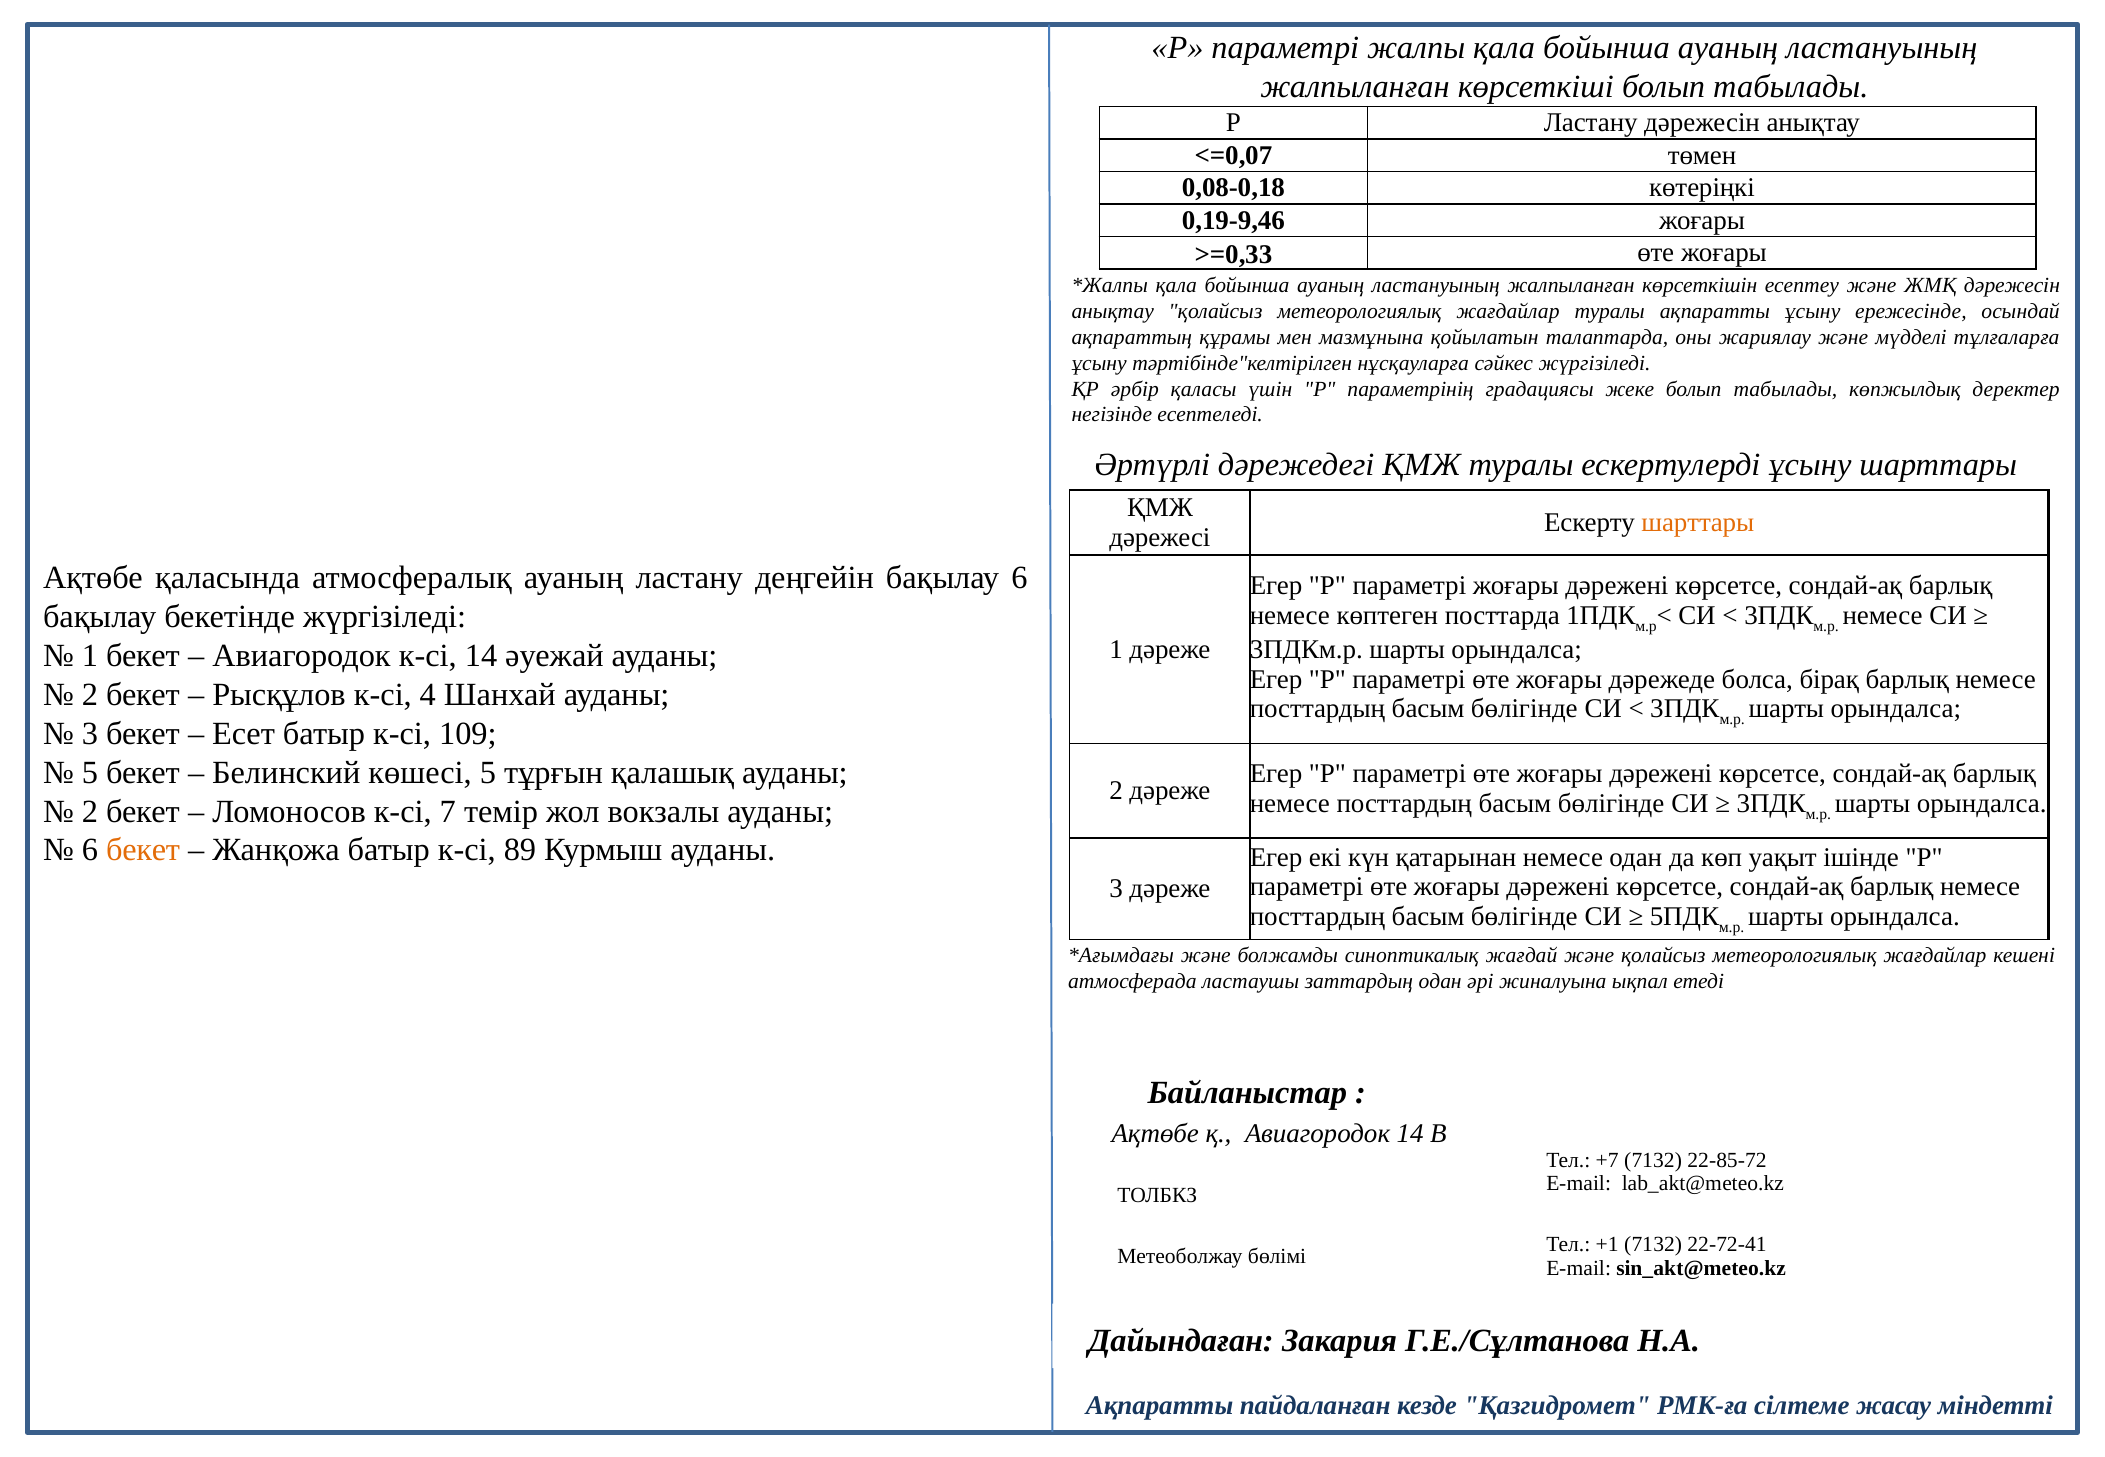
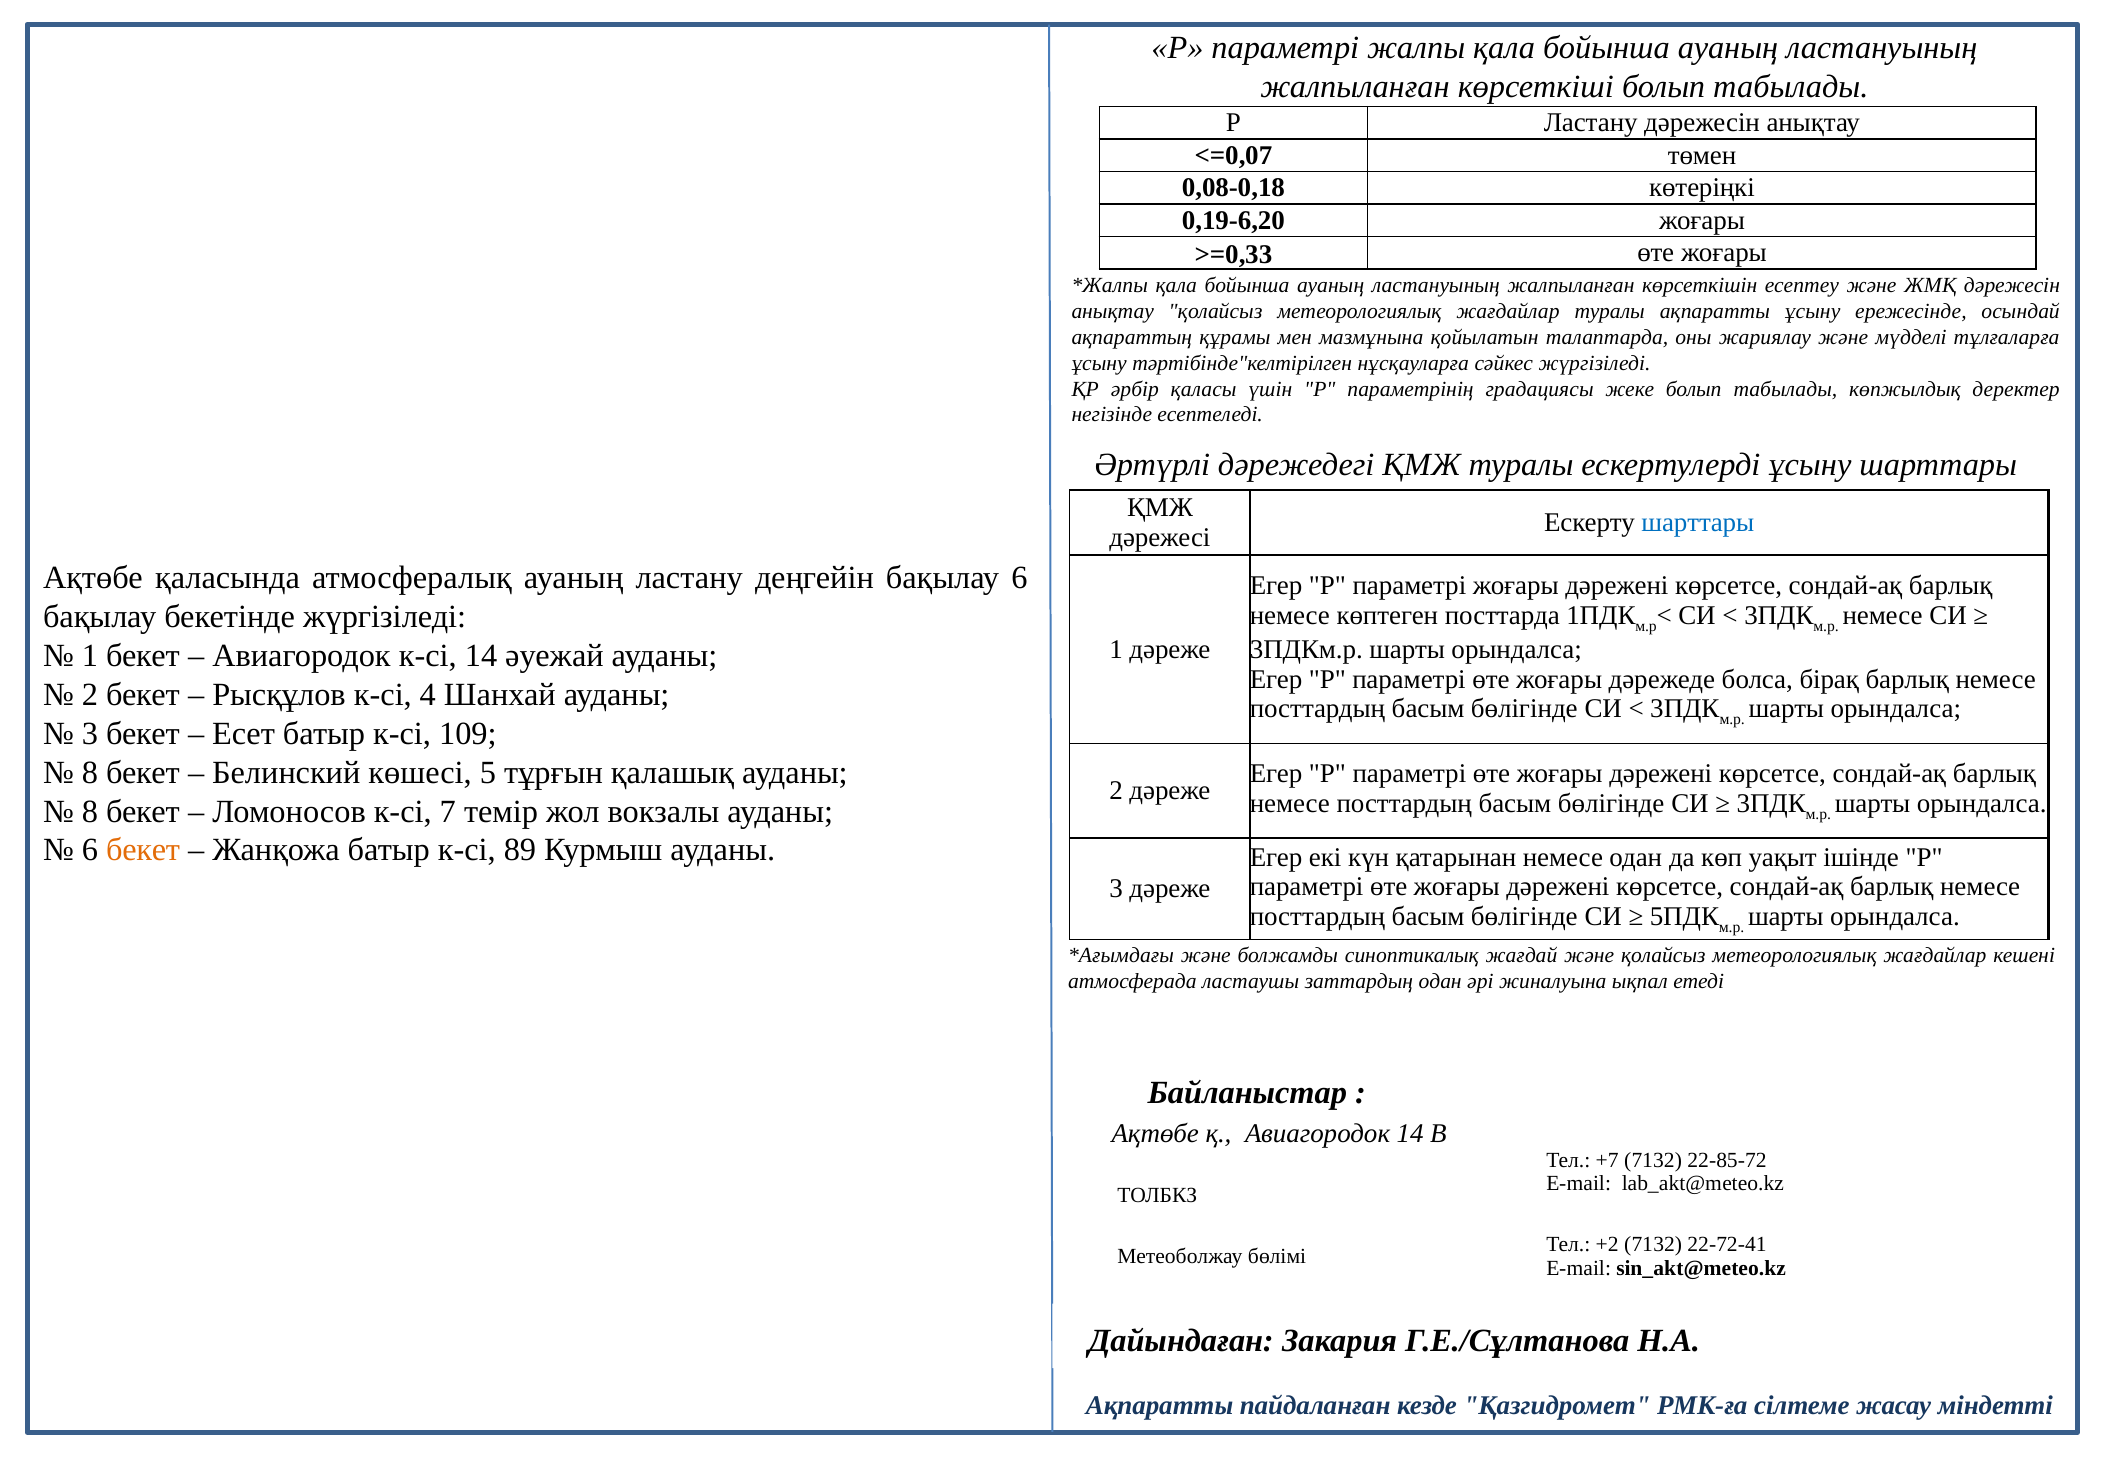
0,19-9,46: 0,19-9,46 -> 0,19-6,20
шарттары at (1698, 523) colour: orange -> blue
5 at (90, 773): 5 -> 8
2 at (90, 812): 2 -> 8
+1: +1 -> +2
